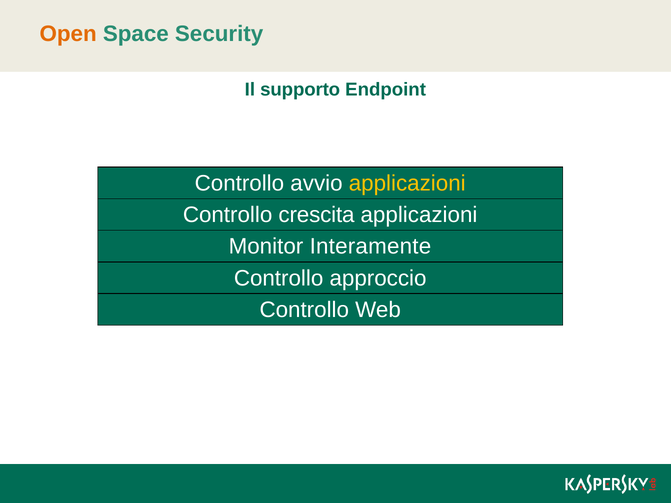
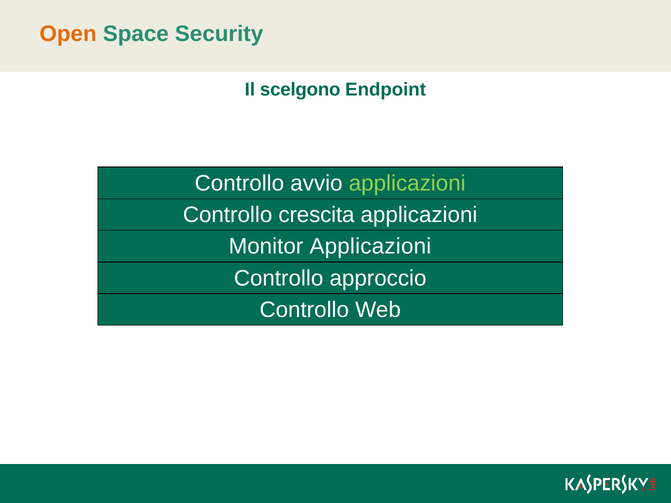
supporto: supporto -> scelgono
applicazioni at (407, 183) colour: yellow -> light green
Monitor Interamente: Interamente -> Applicazioni
